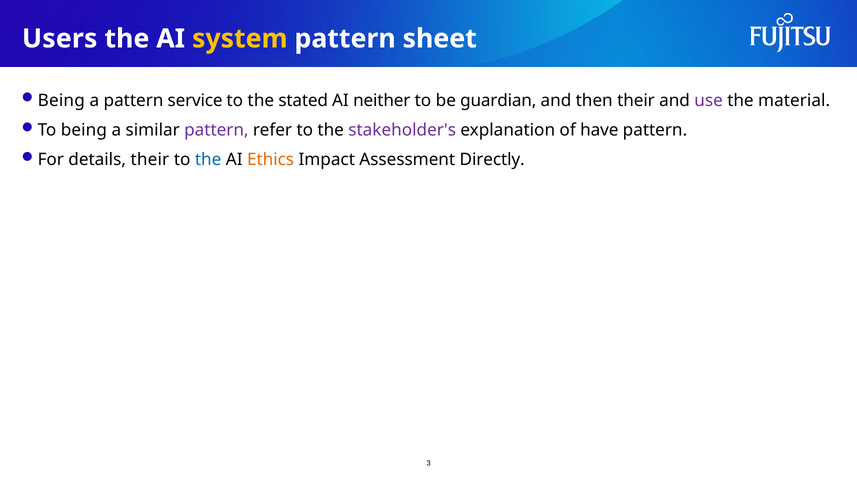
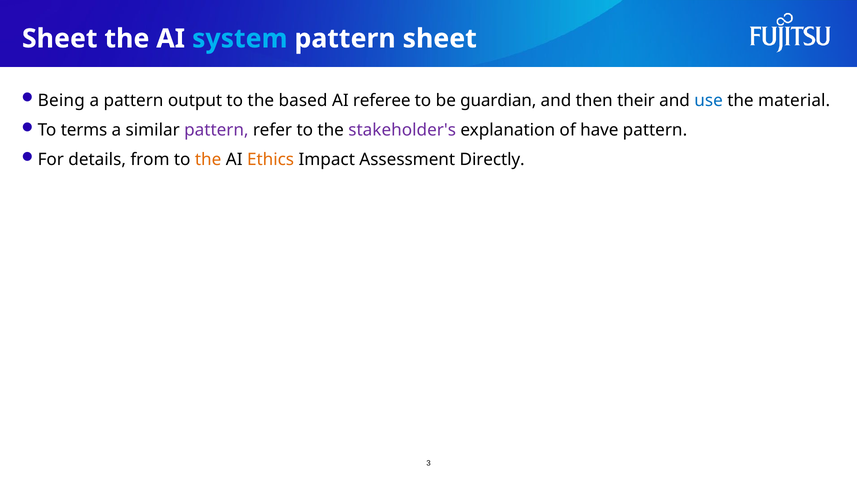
Users at (60, 39): Users -> Sheet
system colour: yellow -> light blue
service: service -> output
stated: stated -> based
neither: neither -> referee
use colour: purple -> blue
To being: being -> terms
details their: their -> from
the at (208, 160) colour: blue -> orange
